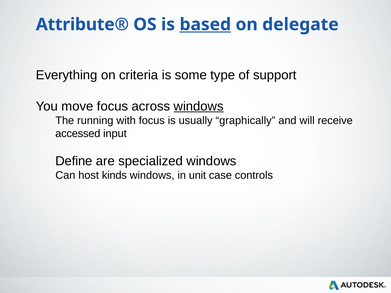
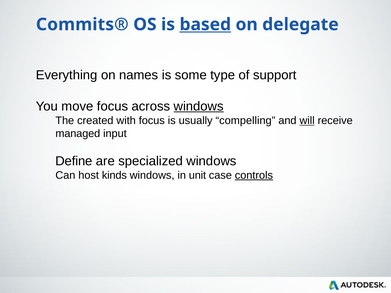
Attribute®: Attribute® -> Commits®
criteria: criteria -> names
running: running -> created
graphically: graphically -> compelling
will underline: none -> present
accessed: accessed -> managed
controls underline: none -> present
